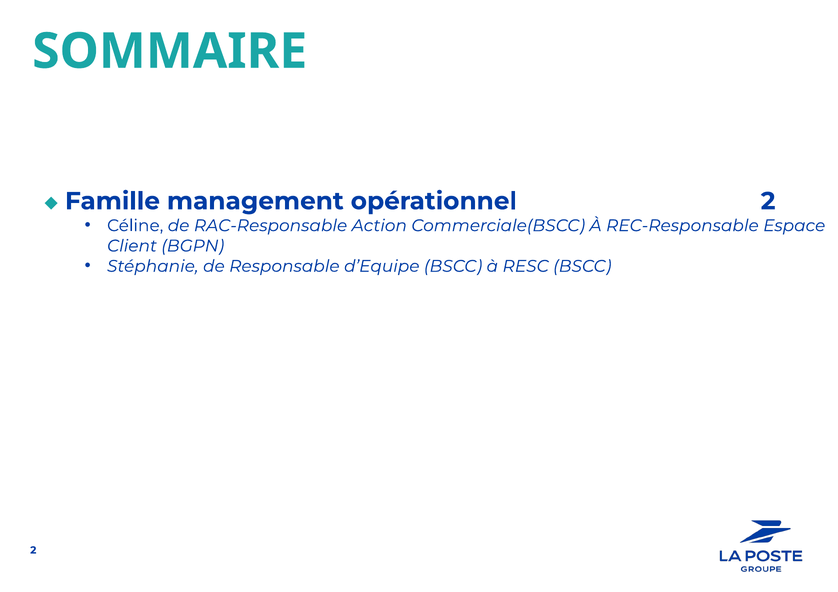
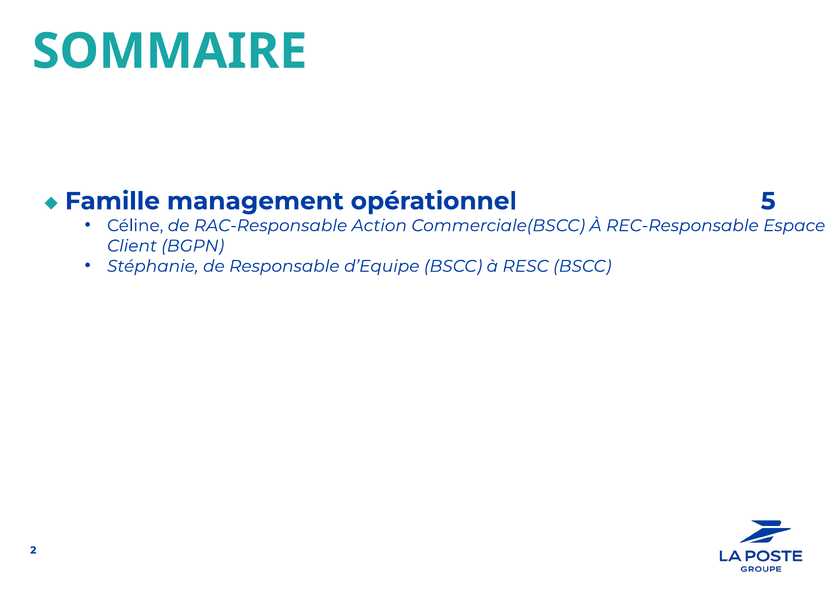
opérationnel 2: 2 -> 5
